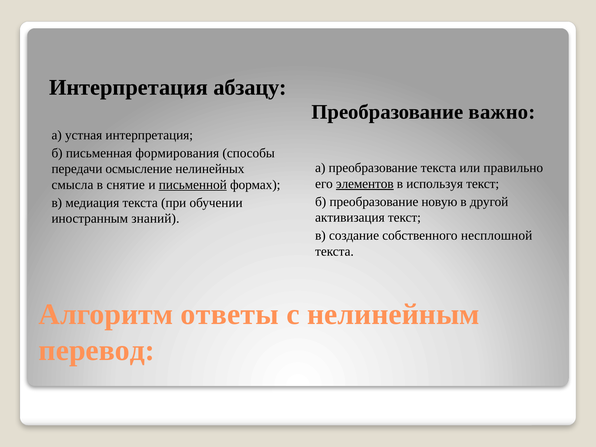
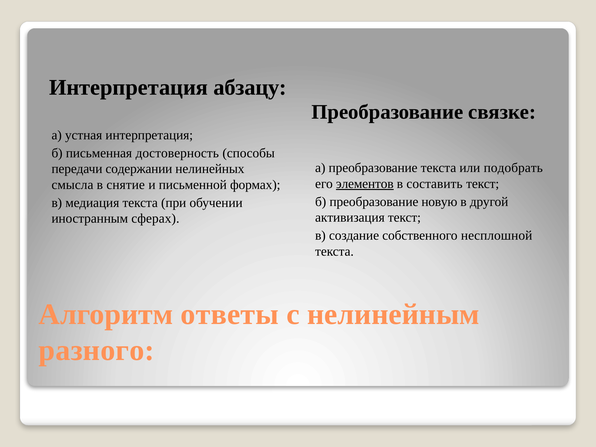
важно: важно -> связке
формирования: формирования -> достоверность
правильно: правильно -> подобрать
осмысление: осмысление -> содержании
используя: используя -> составить
письменной underline: present -> none
знаний: знаний -> сферах
перевод: перевод -> разного
